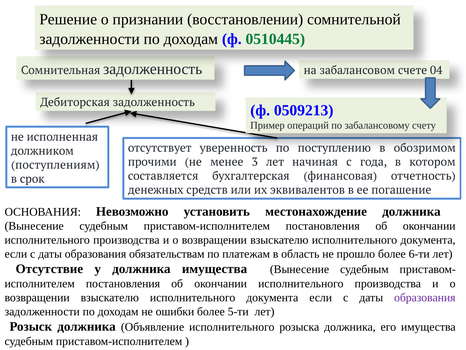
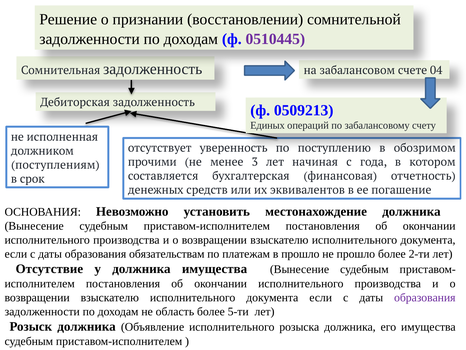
0510445 colour: green -> purple
Пример: Пример -> Единых
в область: область -> прошло
6-ти: 6-ти -> 2-ти
ошибки: ошибки -> область
